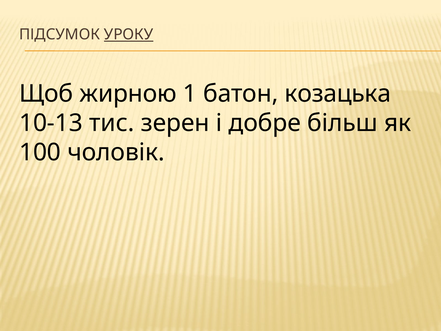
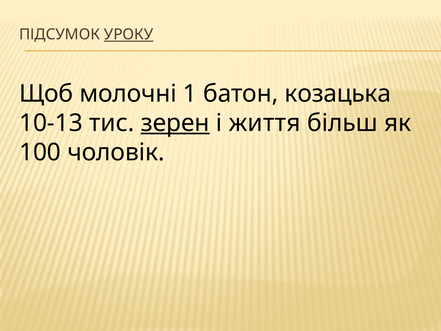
жирною: жирною -> молочні
зерен underline: none -> present
добре: добре -> життя
